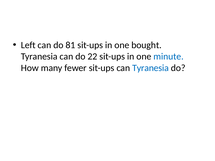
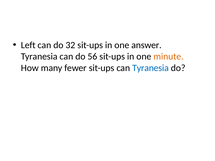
81: 81 -> 32
bought: bought -> answer
22: 22 -> 56
minute colour: blue -> orange
